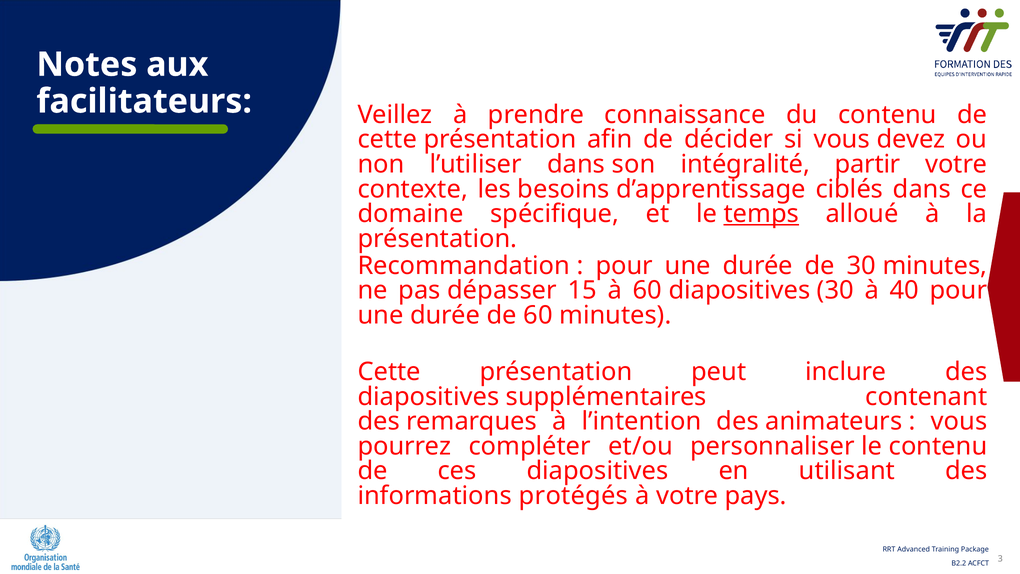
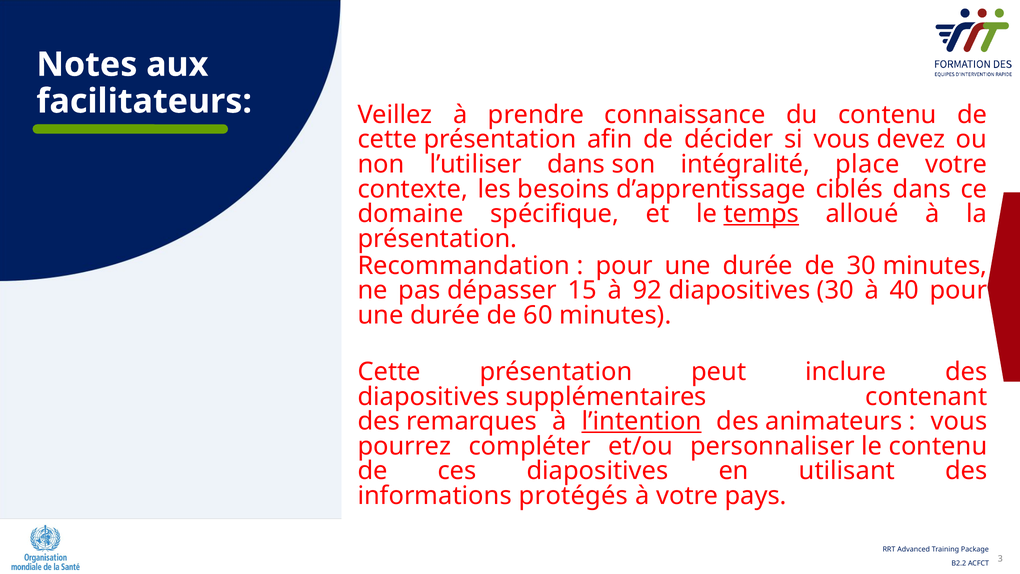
partir: partir -> place
à 60: 60 -> 92
l’intention underline: none -> present
